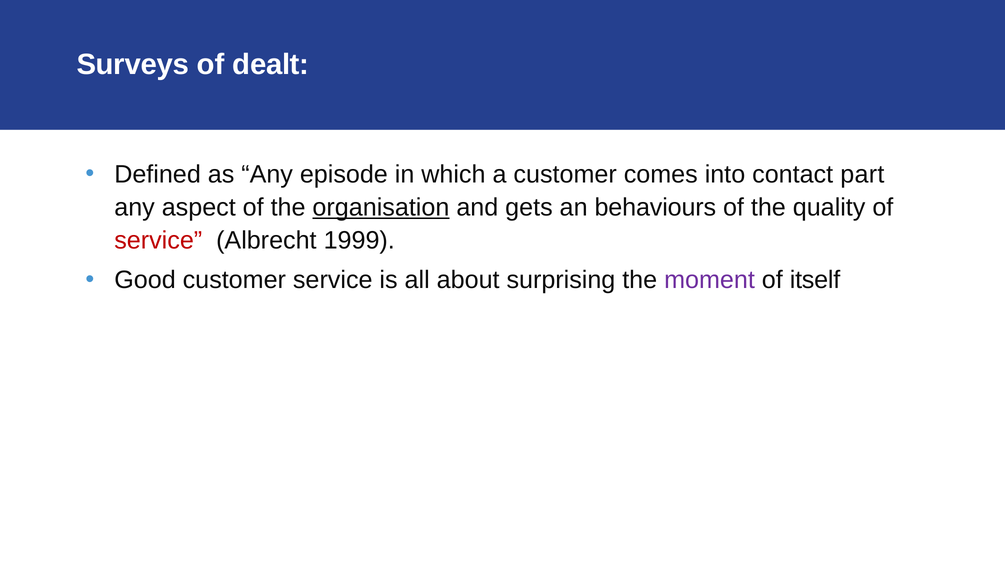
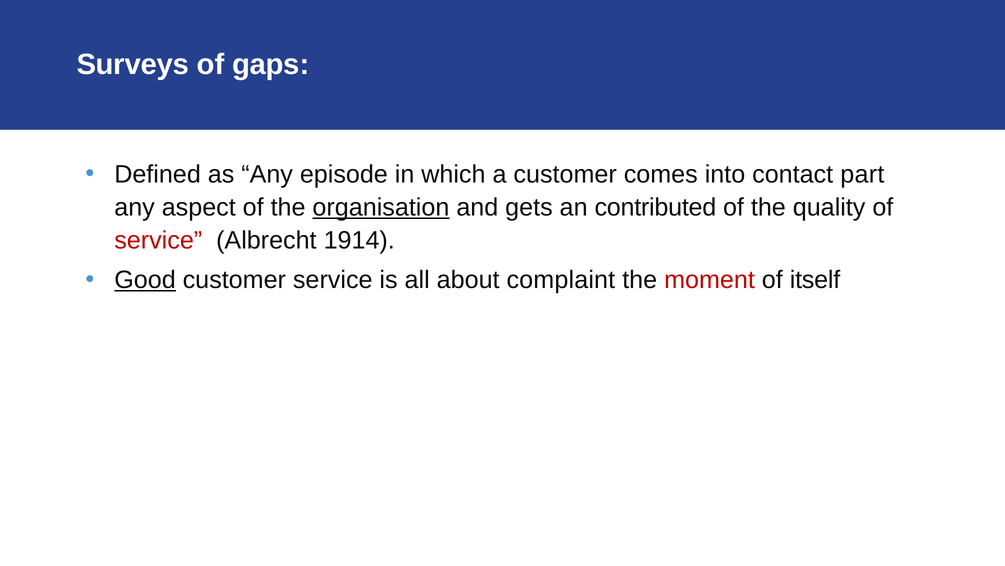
dealt: dealt -> gaps
behaviours: behaviours -> contributed
1999: 1999 -> 1914
Good underline: none -> present
surprising: surprising -> complaint
moment colour: purple -> red
